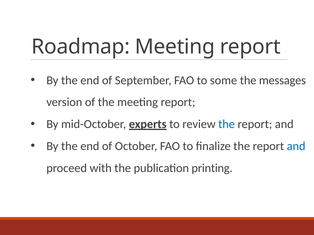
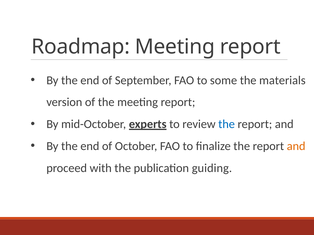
messages: messages -> materials
and at (296, 146) colour: blue -> orange
printing: printing -> guiding
